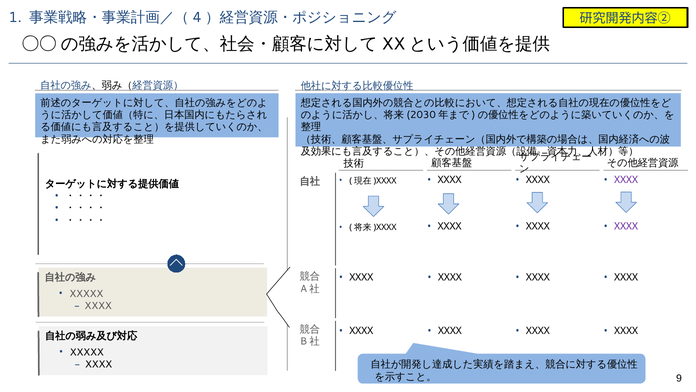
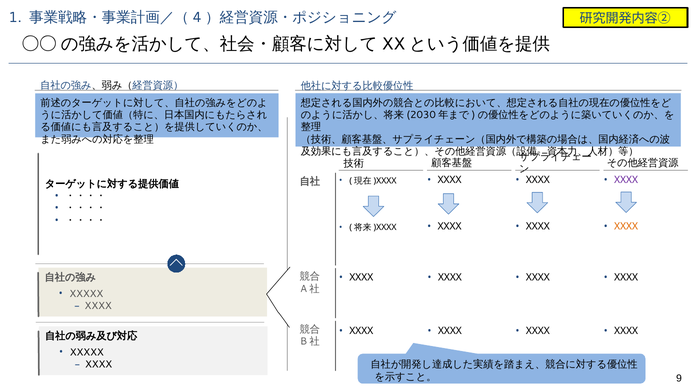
XXXX at (626, 226) colour: purple -> orange
